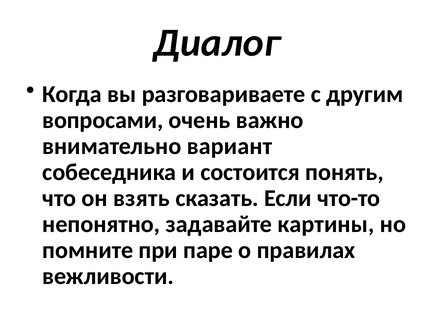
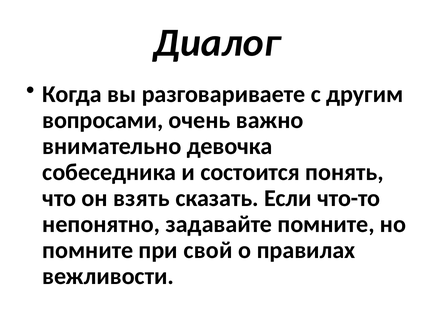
вариант: вариант -> девочка
задавайте картины: картины -> помните
паре: паре -> свой
